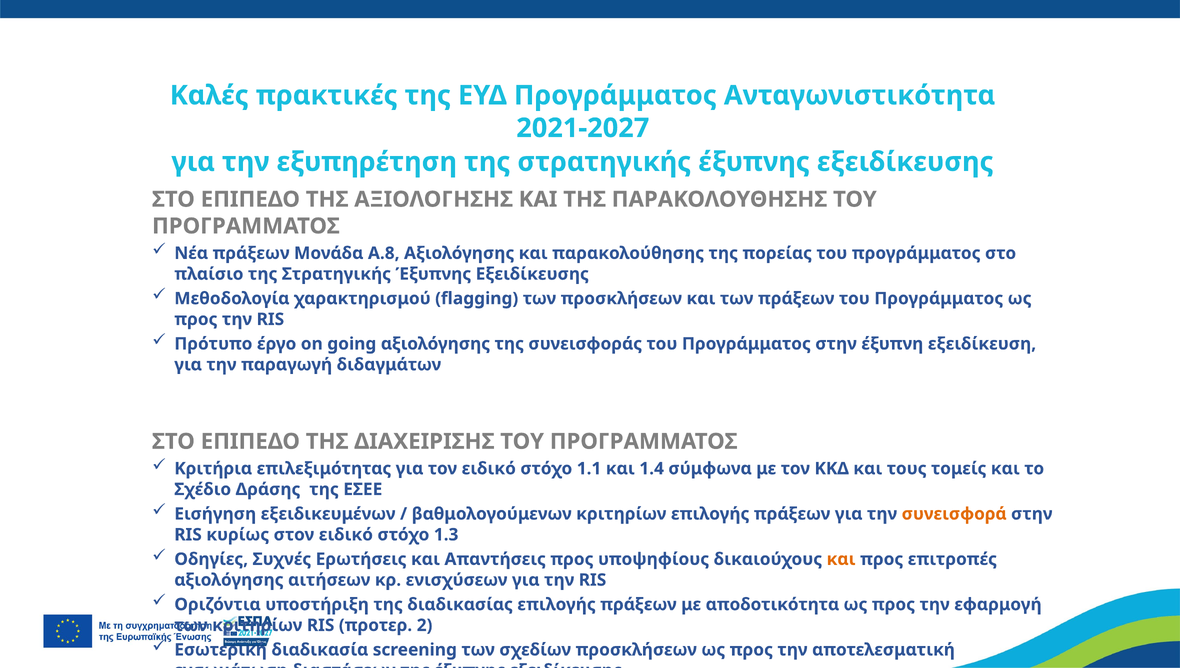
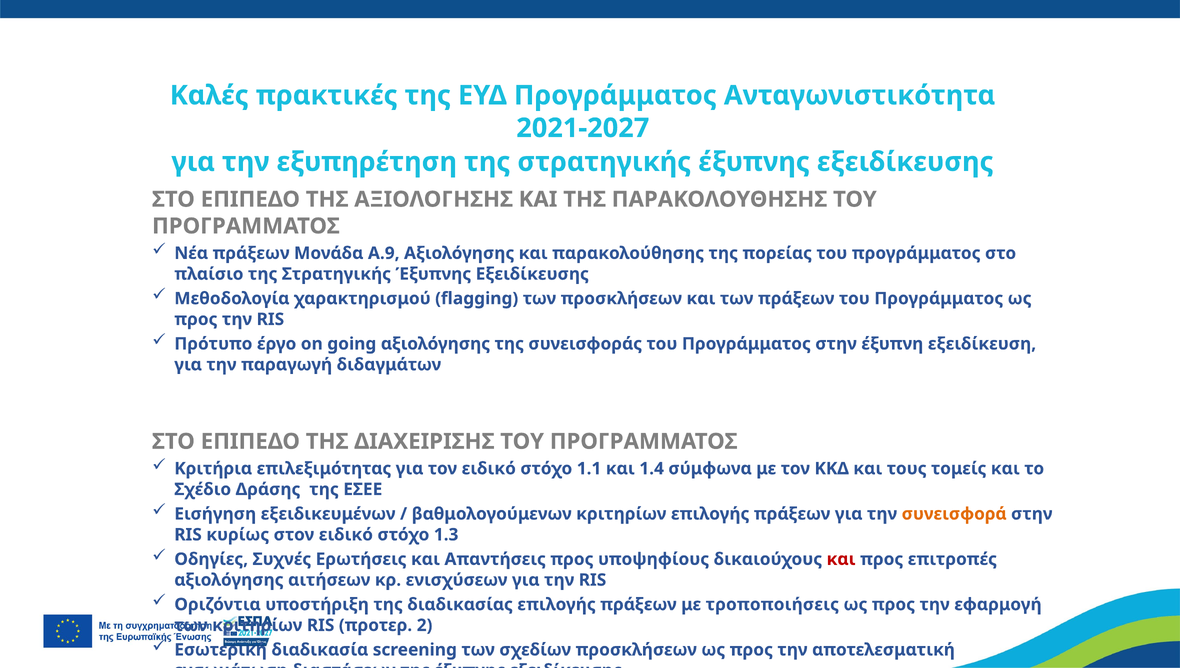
Α.8: Α.8 -> Α.9
και at (841, 559) colour: orange -> red
αποδοτικότητα: αποδοτικότητα -> τροποποιήσεις
